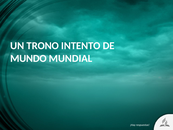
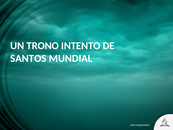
MUNDO: MUNDO -> SANTOS
